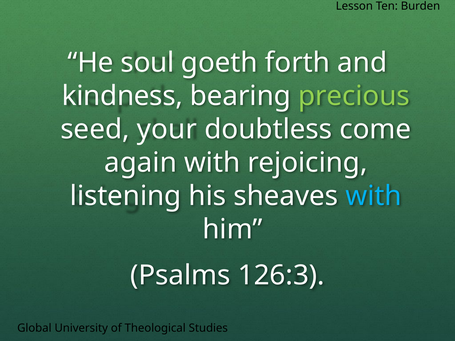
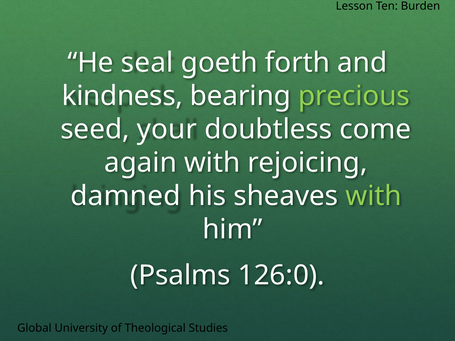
soul: soul -> seal
listening: listening -> damned
with at (374, 196) colour: light blue -> light green
126:3: 126:3 -> 126:0
